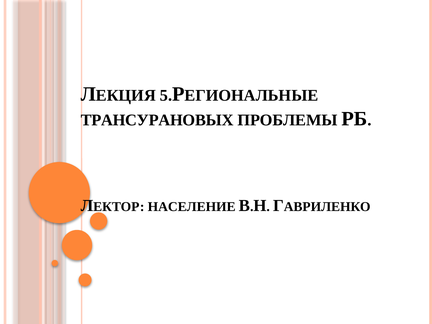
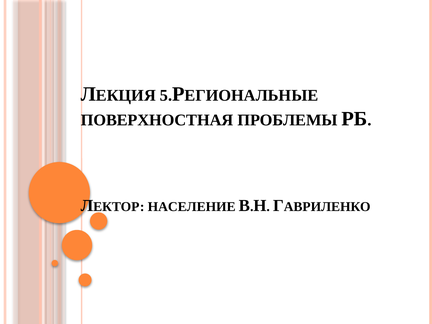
ТРАНСУРАНОВЫХ: ТРАНСУРАНОВЫХ -> ПОВЕРХНОСТНАЯ
